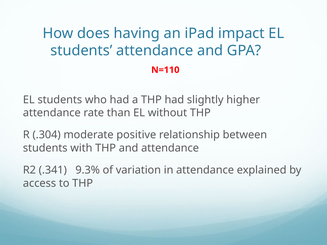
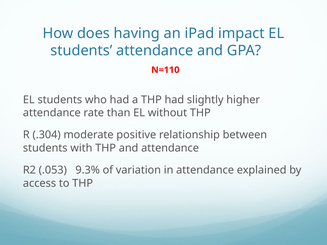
.341: .341 -> .053
